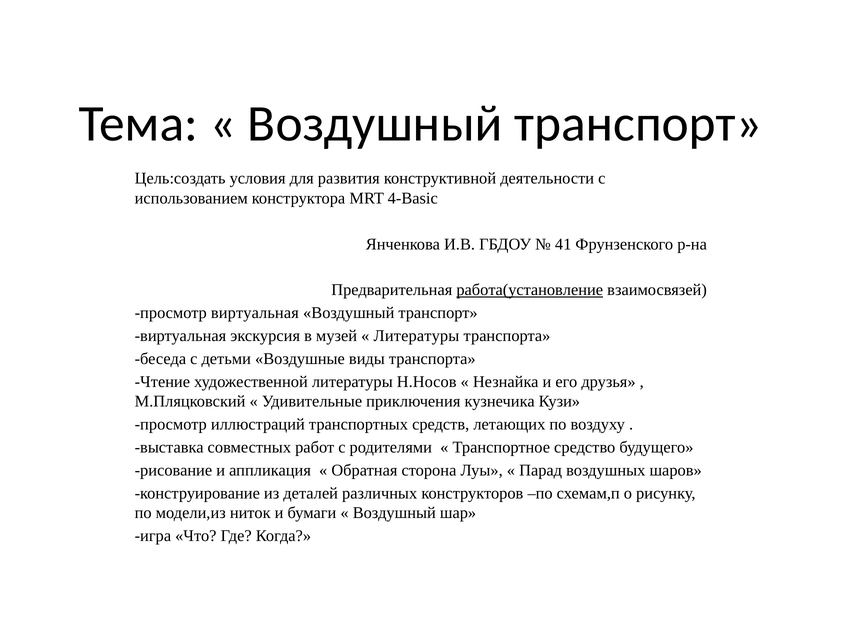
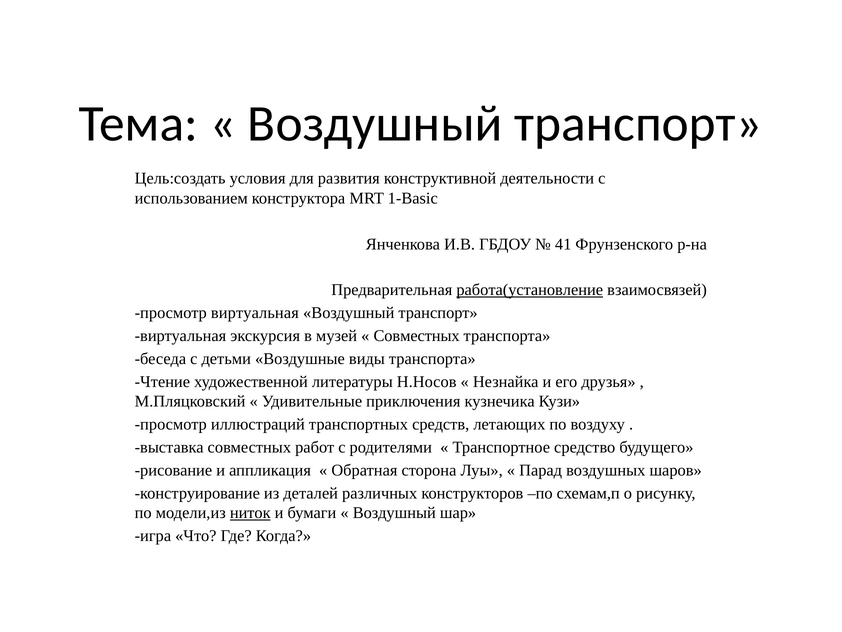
4-Basic: 4-Basic -> 1-Basic
Литературы at (416, 336): Литературы -> Совместных
ниток underline: none -> present
